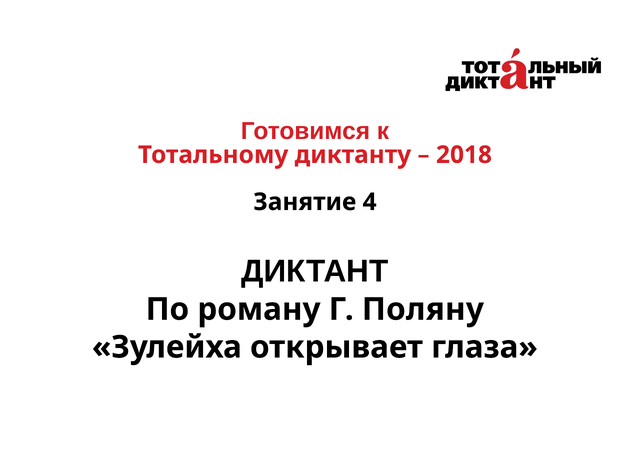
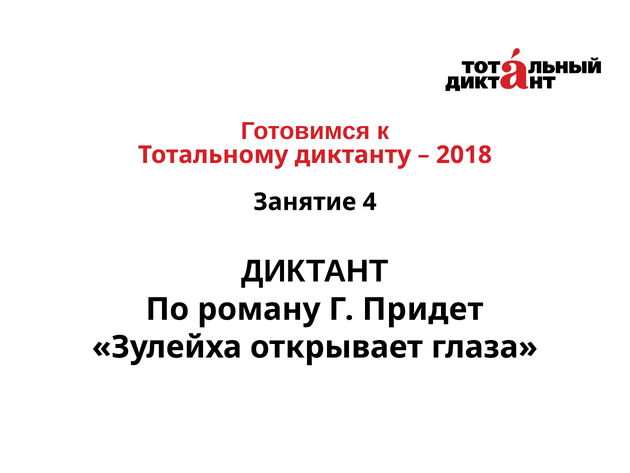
Поляну: Поляну -> Придет
